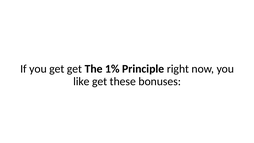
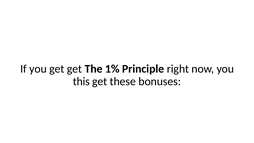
like: like -> this
